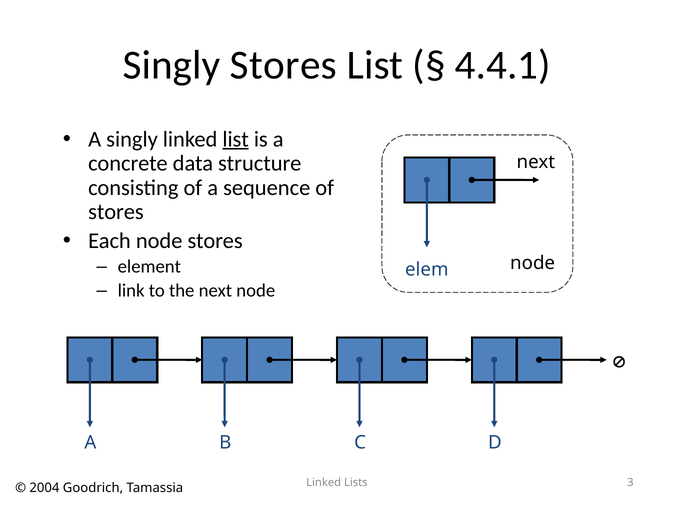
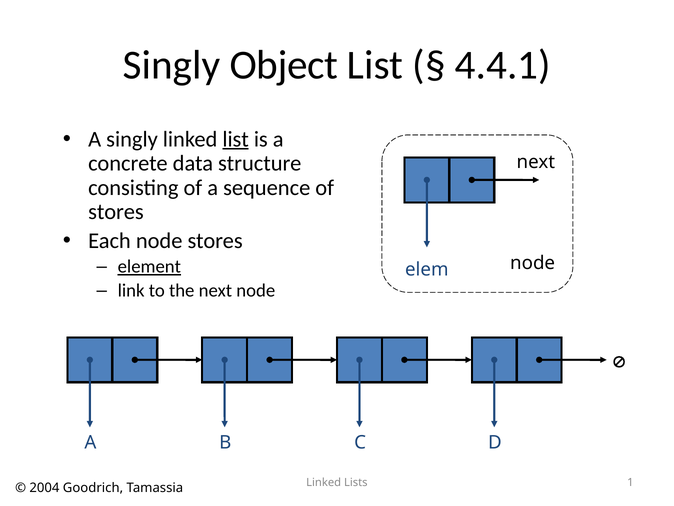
Singly Stores: Stores -> Object
element underline: none -> present
3: 3 -> 1
